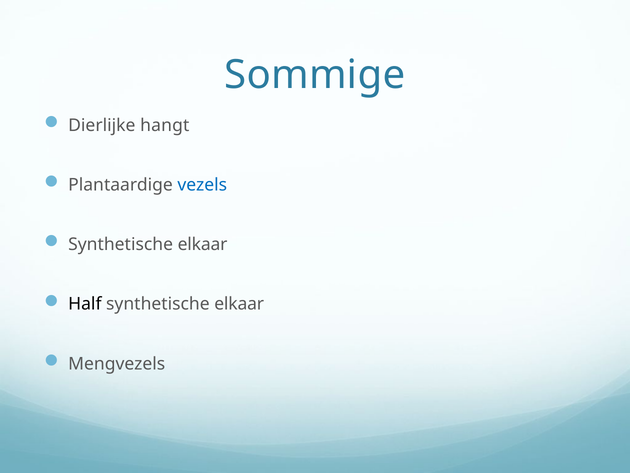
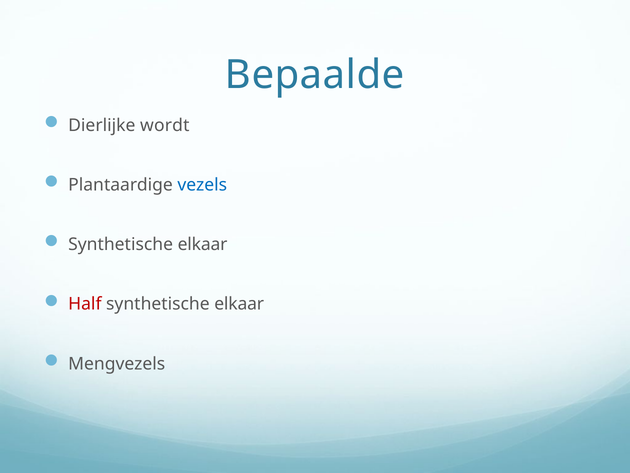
Sommige: Sommige -> Bepaalde
hangt: hangt -> wordt
Half colour: black -> red
